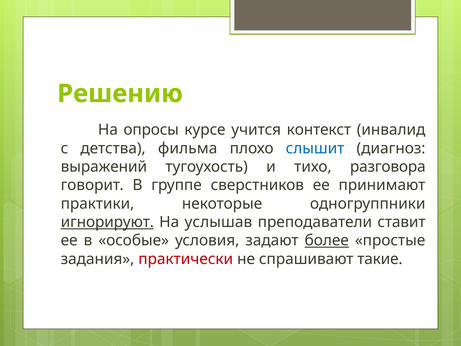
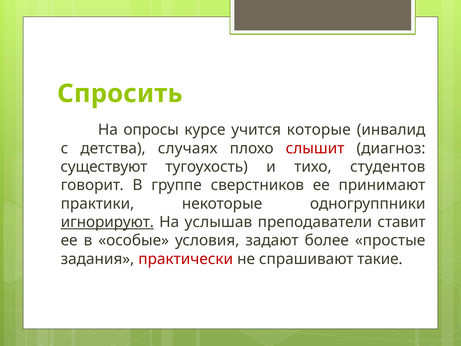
Решению: Решению -> Спросить
контекст: контекст -> которые
фильма: фильма -> случаях
слышит colour: blue -> red
выражений: выражений -> существуют
разговора: разговора -> студентов
более underline: present -> none
